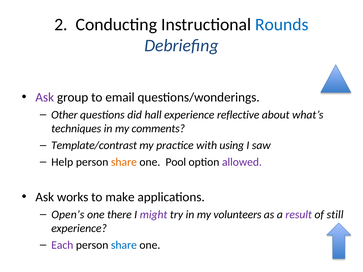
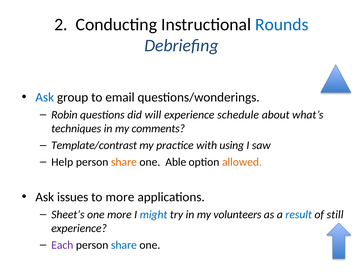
Ask at (45, 97) colour: purple -> blue
Other: Other -> Robin
hall: hall -> will
reflective: reflective -> schedule
Pool: Pool -> Able
allowed colour: purple -> orange
works: works -> issues
to make: make -> more
Open’s: Open’s -> Sheet’s
one there: there -> more
might colour: purple -> blue
result colour: purple -> blue
